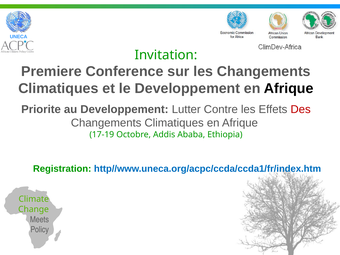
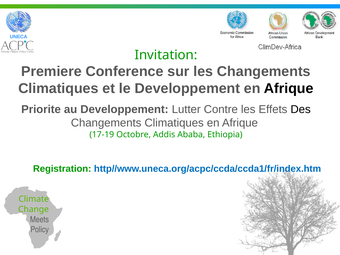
Des colour: red -> black
